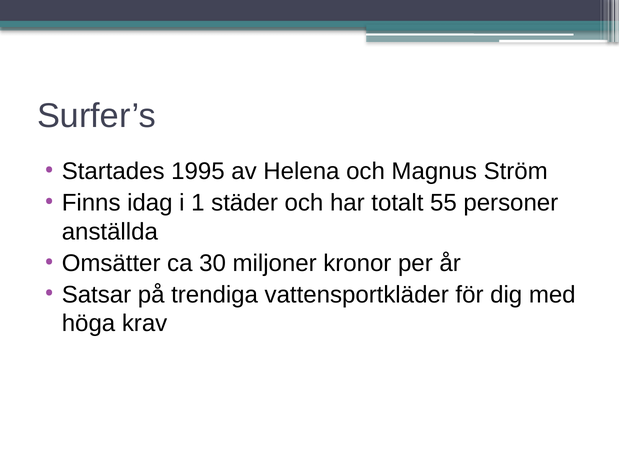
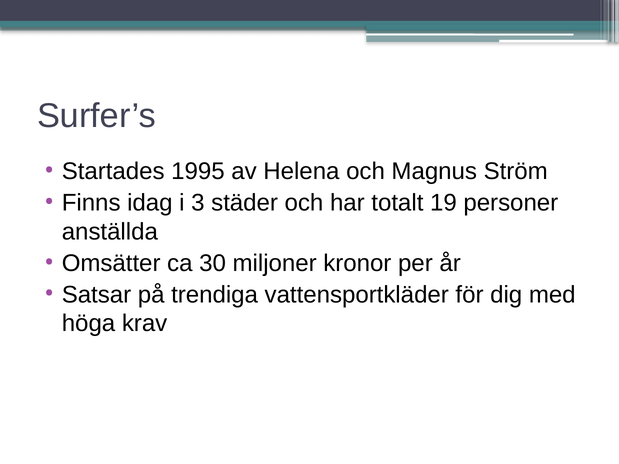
1: 1 -> 3
55: 55 -> 19
